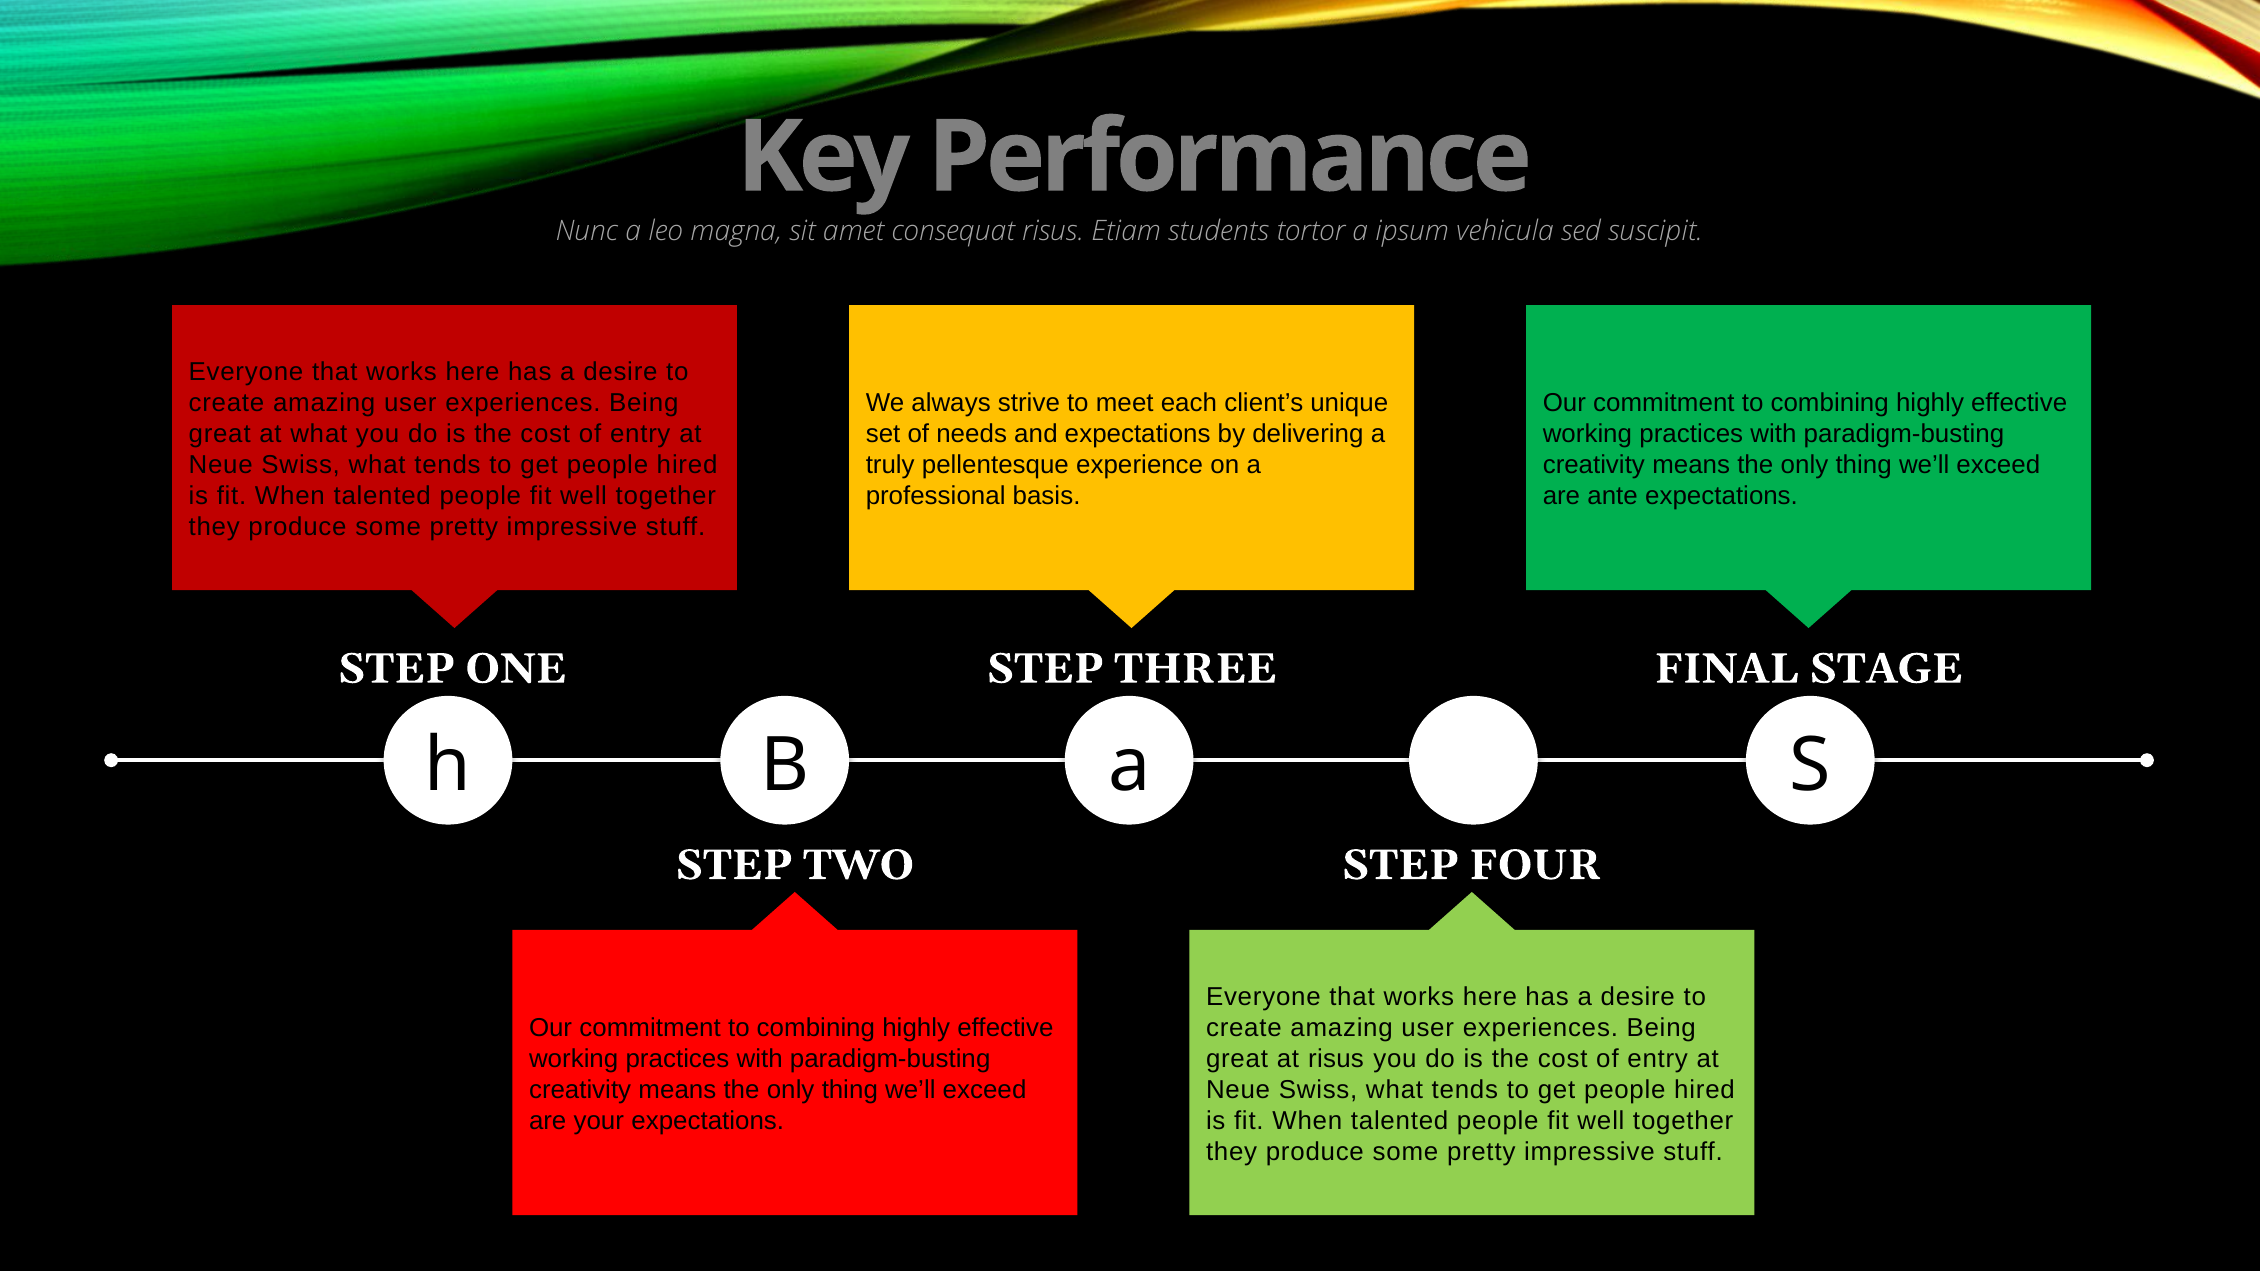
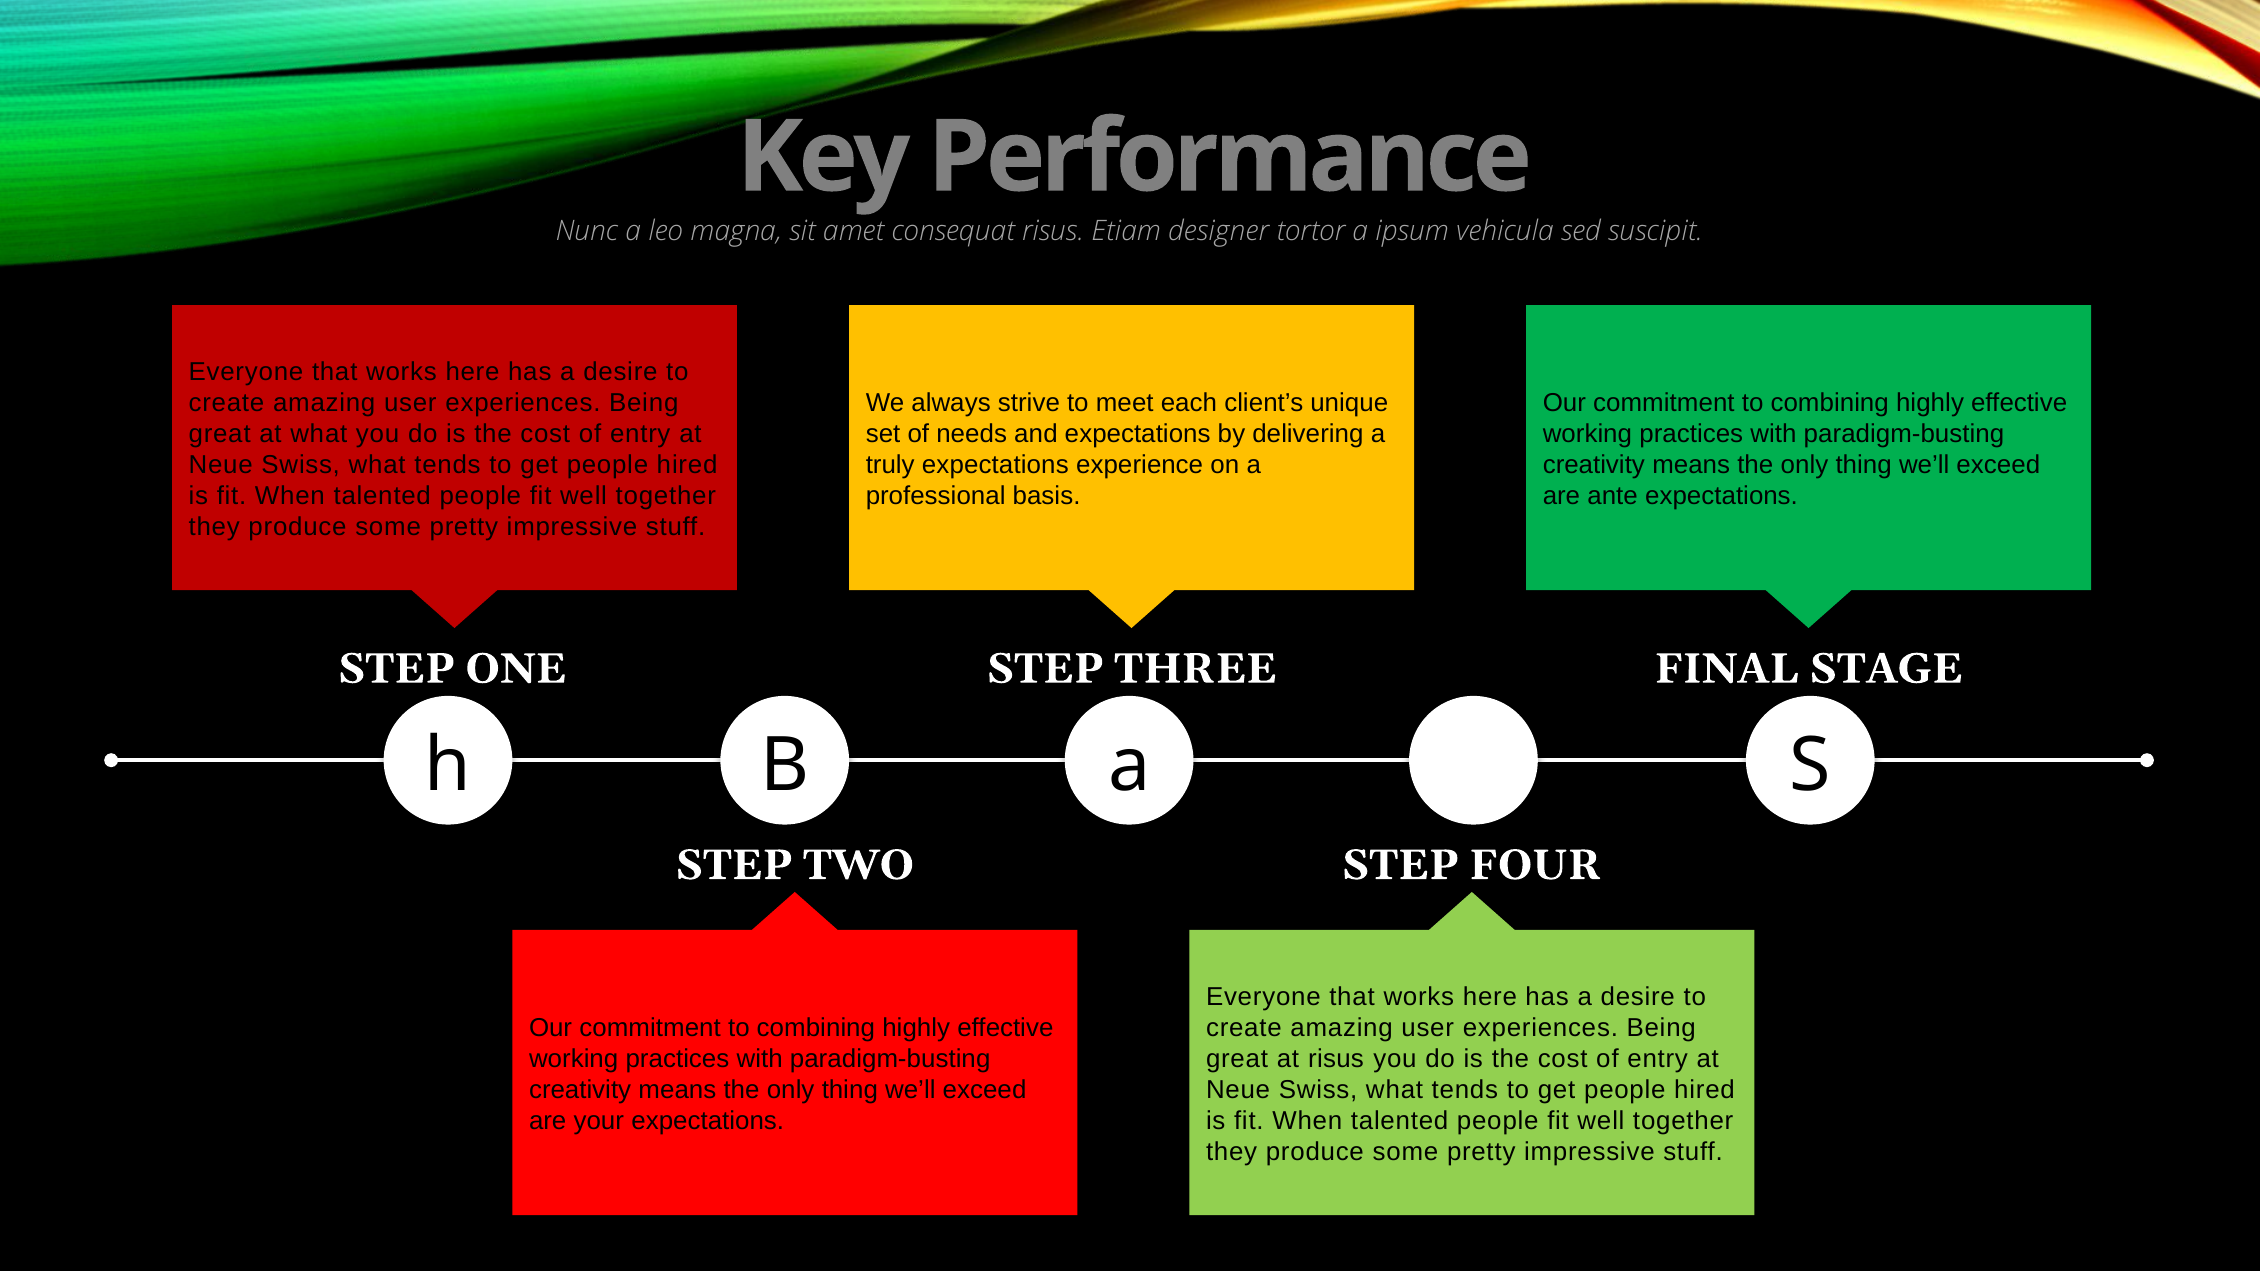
students: students -> designer
truly pellentesque: pellentesque -> expectations
